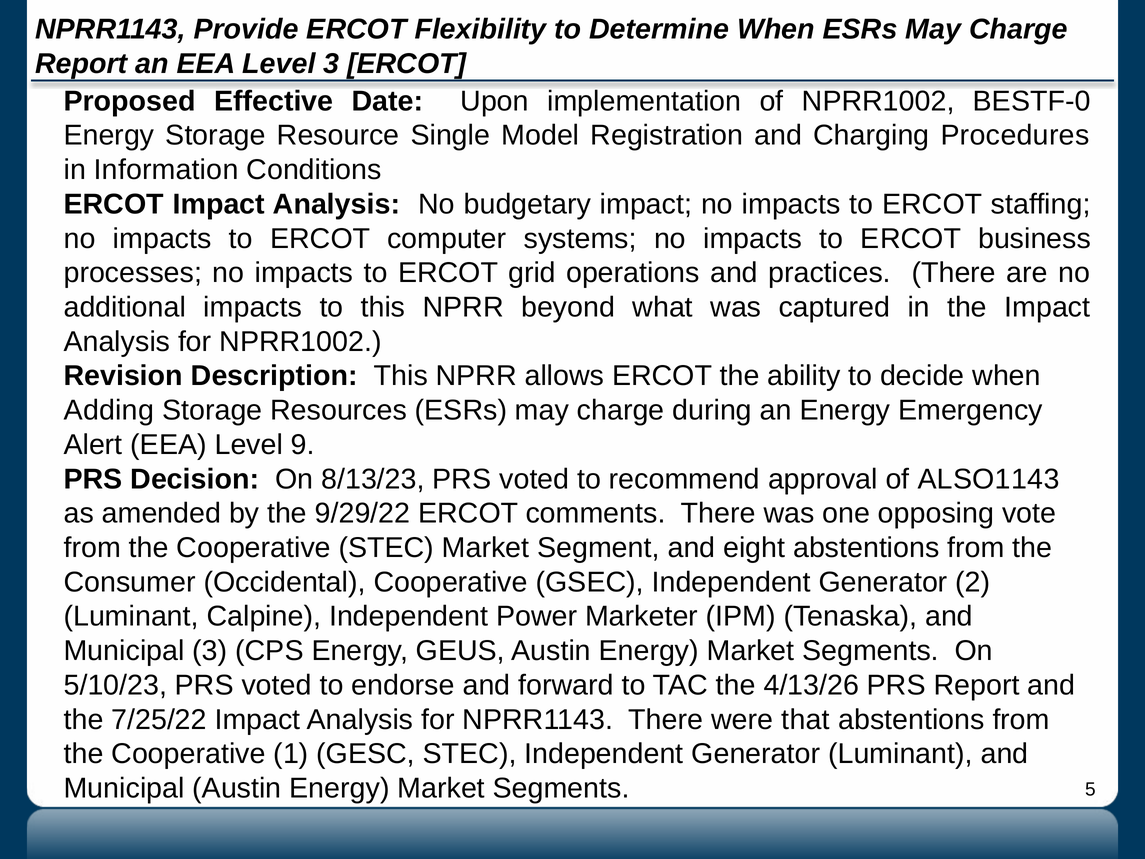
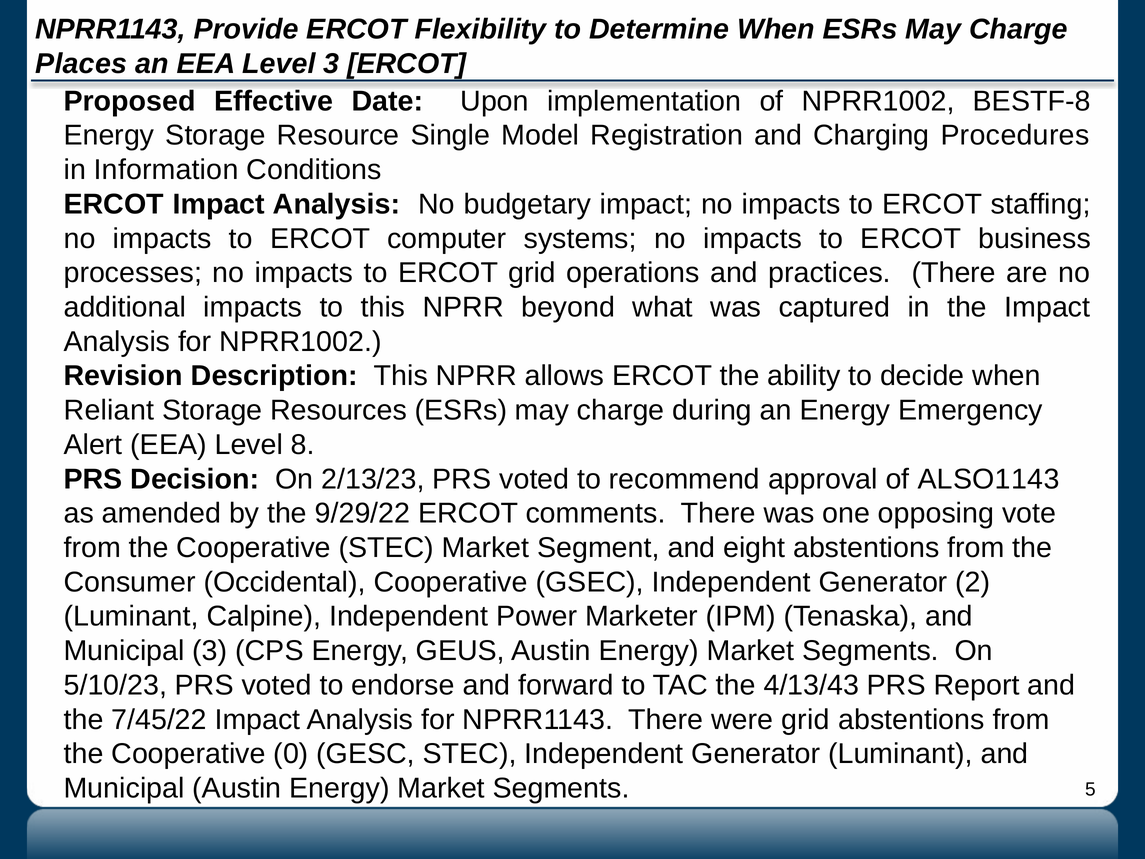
Report at (81, 64): Report -> Places
BESTF-0: BESTF-0 -> BESTF-8
Adding: Adding -> Reliant
9: 9 -> 8
8/13/23: 8/13/23 -> 2/13/23
4/13/26: 4/13/26 -> 4/13/43
7/25/22: 7/25/22 -> 7/45/22
were that: that -> grid
1: 1 -> 0
